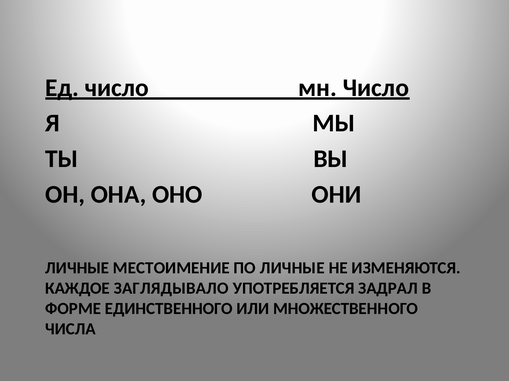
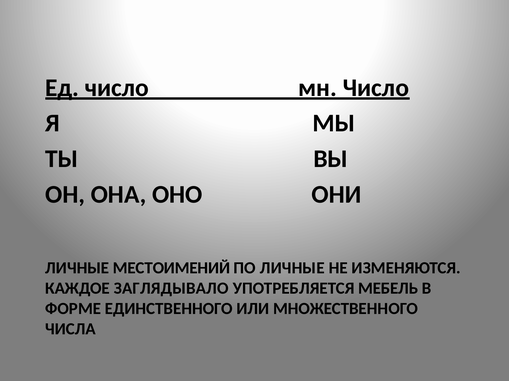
МЕСТОИМЕНИЕ: МЕСТОИМЕНИЕ -> МЕСТОИМЕНИЙ
ЗАДРАЛ: ЗАДРАЛ -> МЕБЕЛЬ
